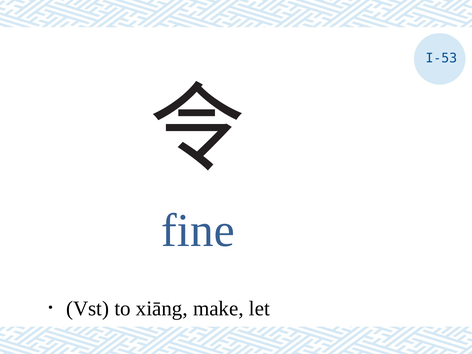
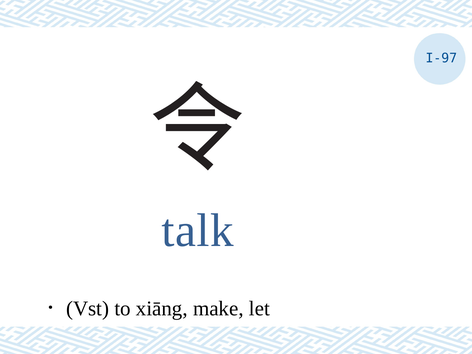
I-53: I-53 -> I-97
fine: fine -> talk
